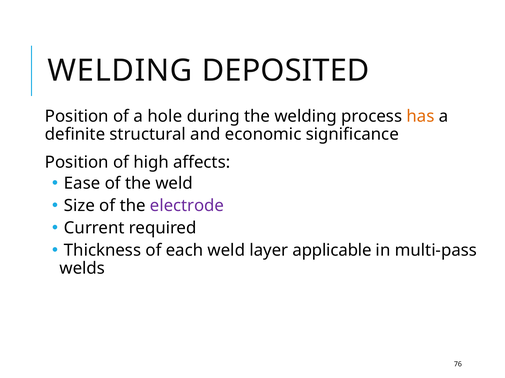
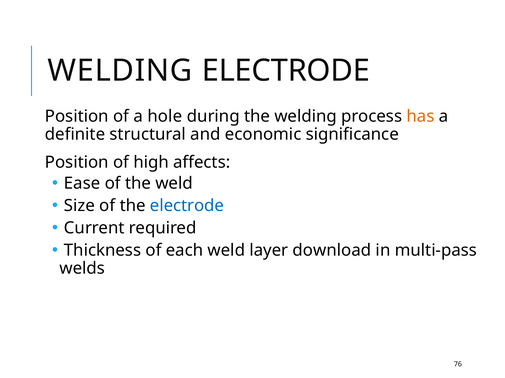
WELDING DEPOSITED: DEPOSITED -> ELECTRODE
electrode at (187, 206) colour: purple -> blue
applicable: applicable -> download
